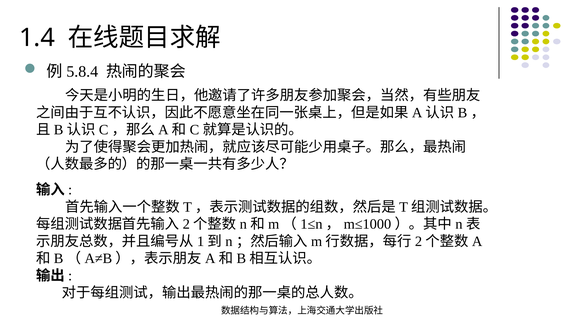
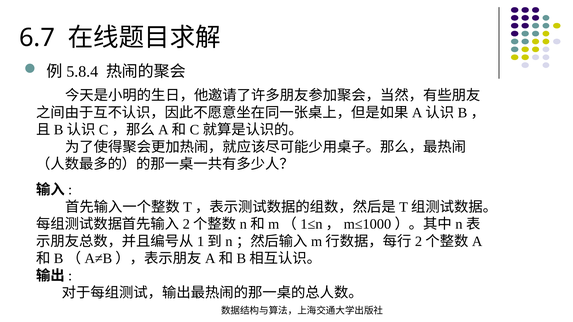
1.4: 1.4 -> 6.7
